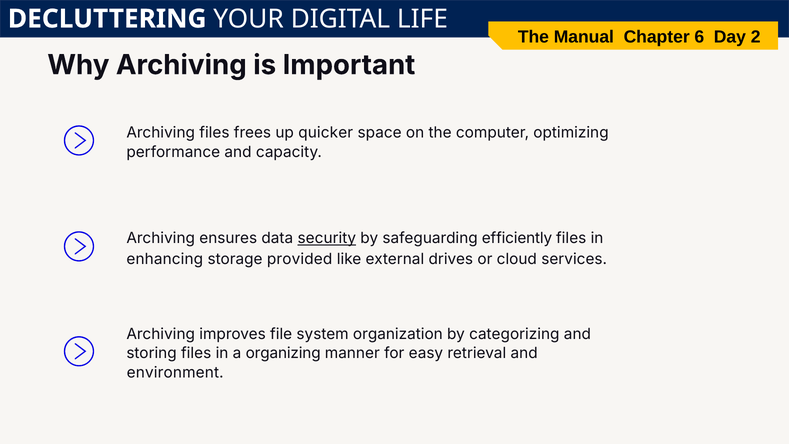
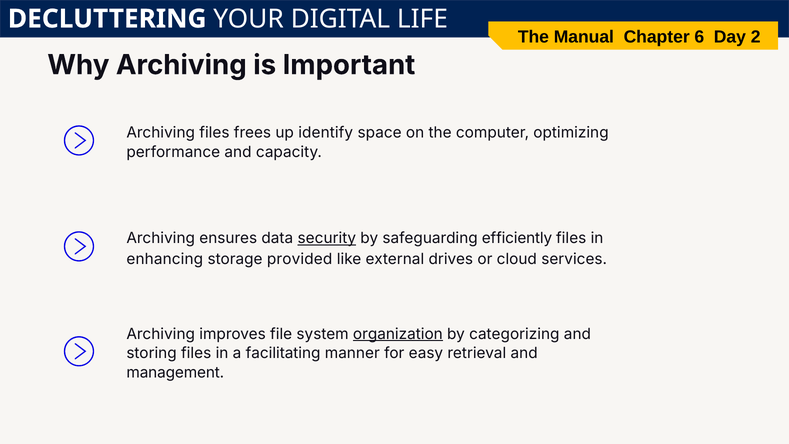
quicker: quicker -> identify
organization underline: none -> present
organizing: organizing -> facilitating
environment: environment -> management
